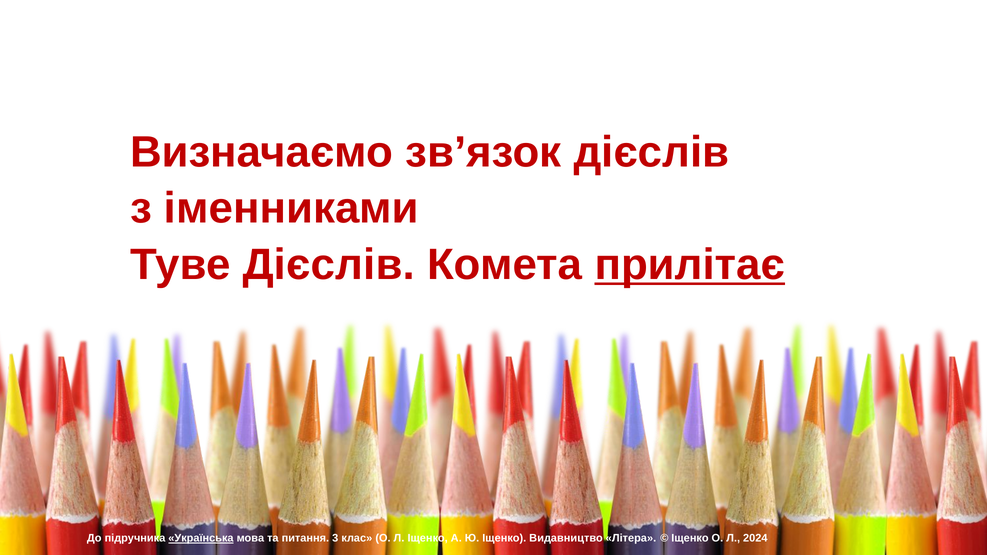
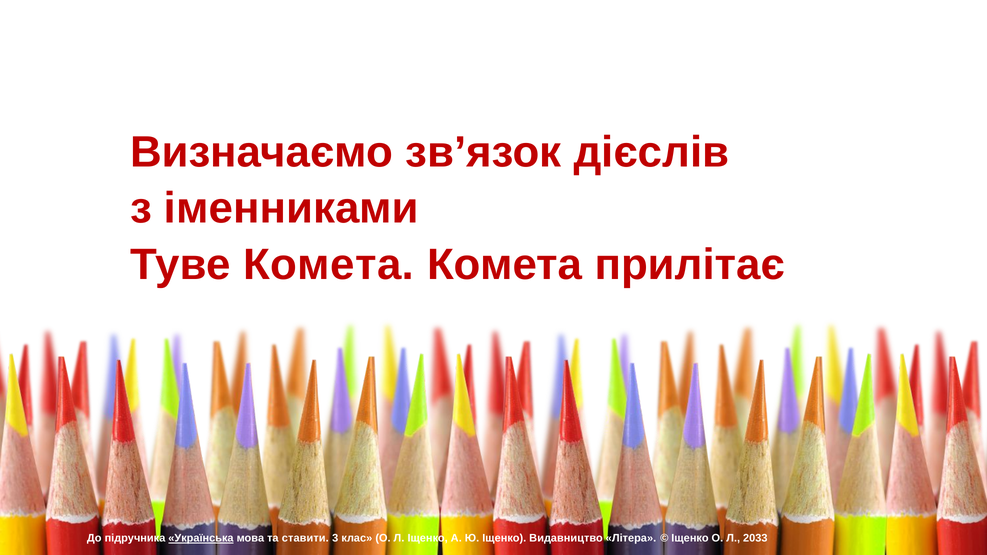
Туве Дієслів: Дієслів -> Комета
прилітає underline: present -> none
питання: питання -> ставити
2024: 2024 -> 2033
